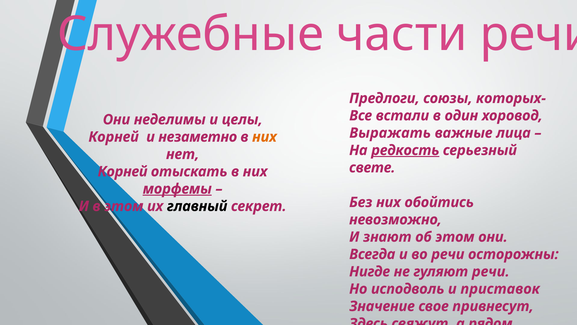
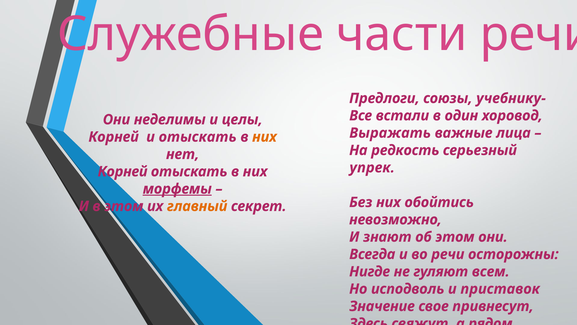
которых-: которых- -> учебнику-
и незаметно: незаметно -> отыскать
редкость underline: present -> none
свете: свете -> упрек
главный colour: black -> orange
гуляют речи: речи -> всем
